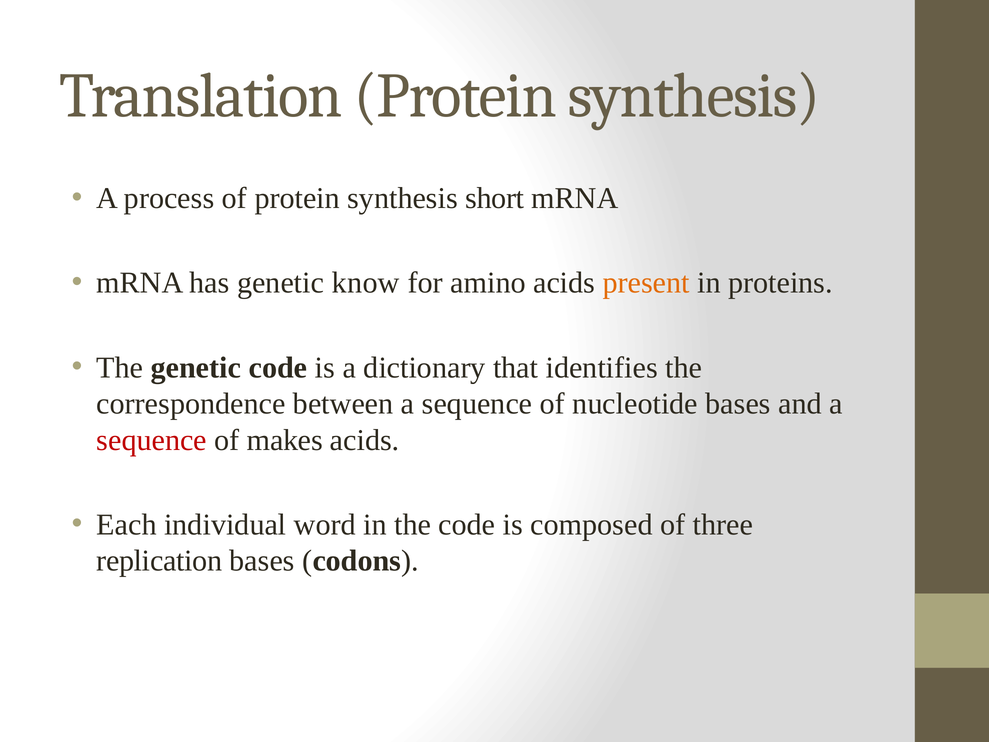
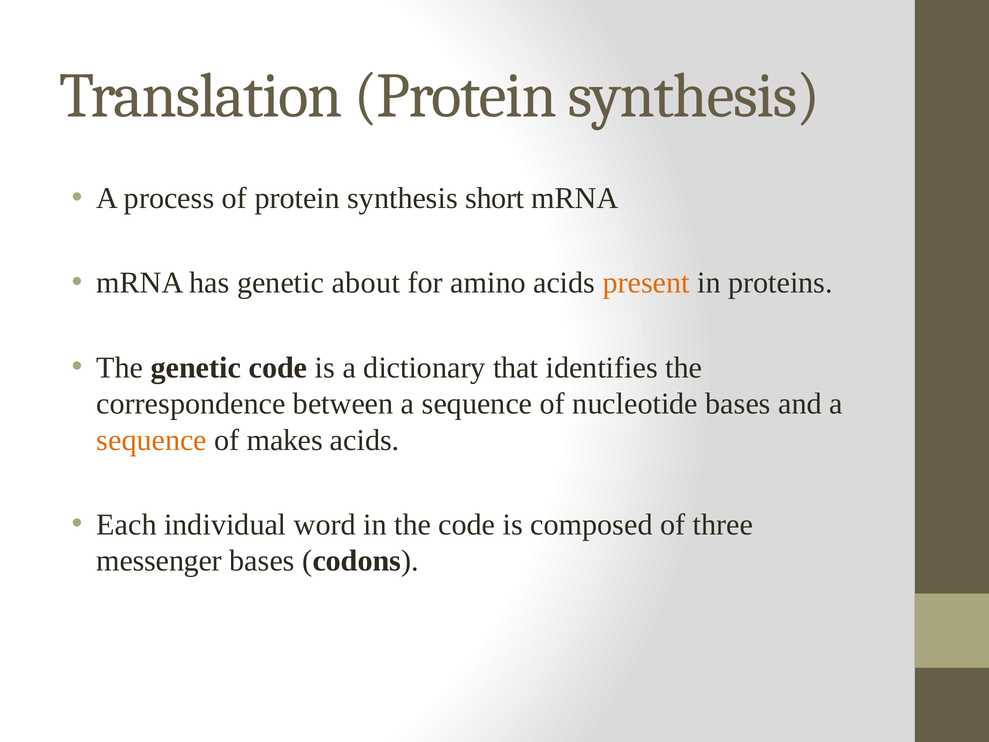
know: know -> about
sequence at (152, 440) colour: red -> orange
replication: replication -> messenger
